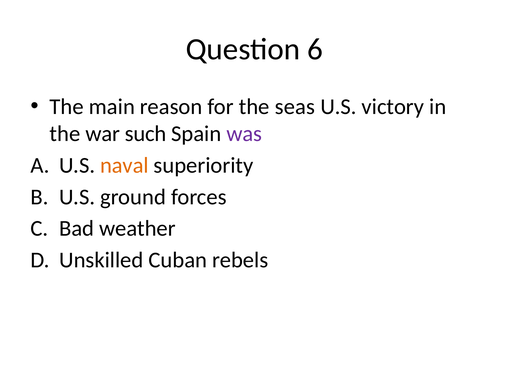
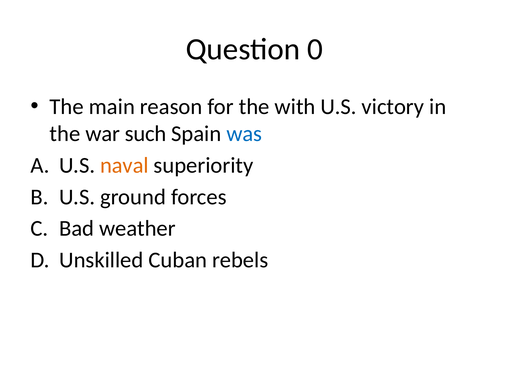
6: 6 -> 0
seas: seas -> with
was colour: purple -> blue
